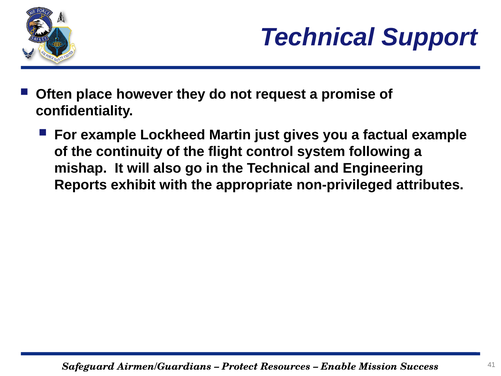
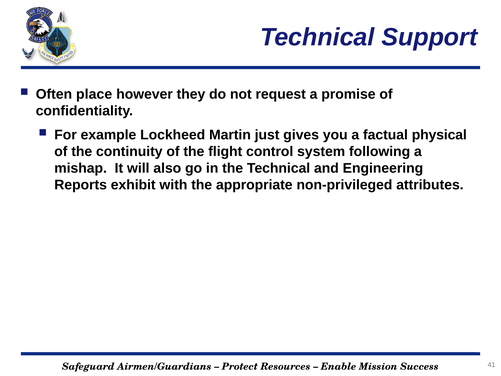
factual example: example -> physical
